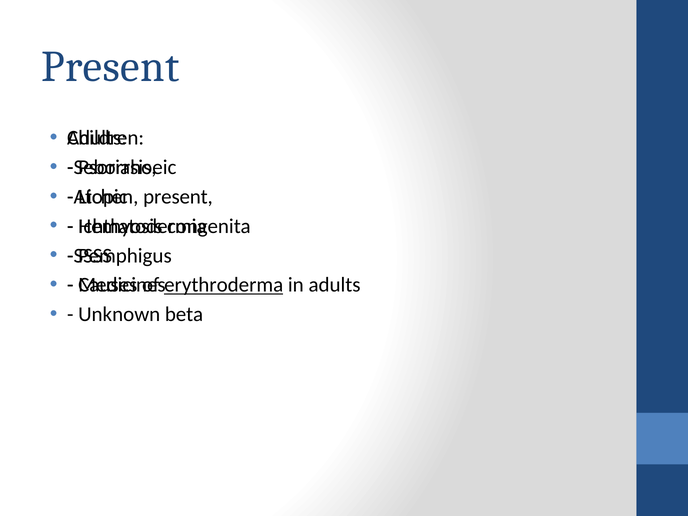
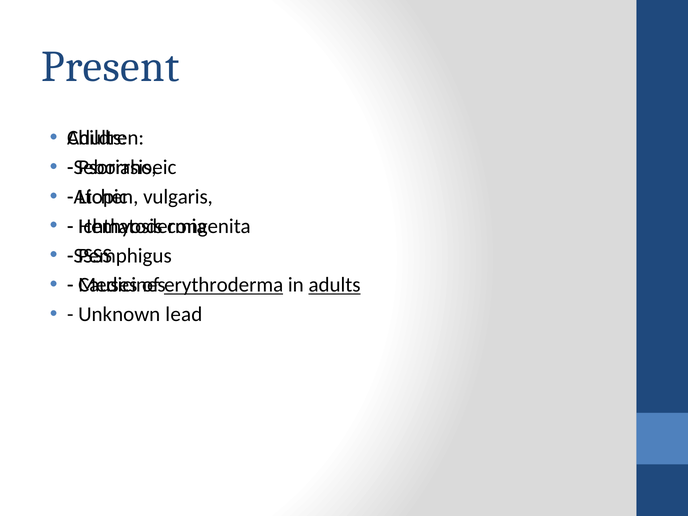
present at (178, 197): present -> vulgaris
adults at (335, 285) underline: none -> present
beta: beta -> lead
